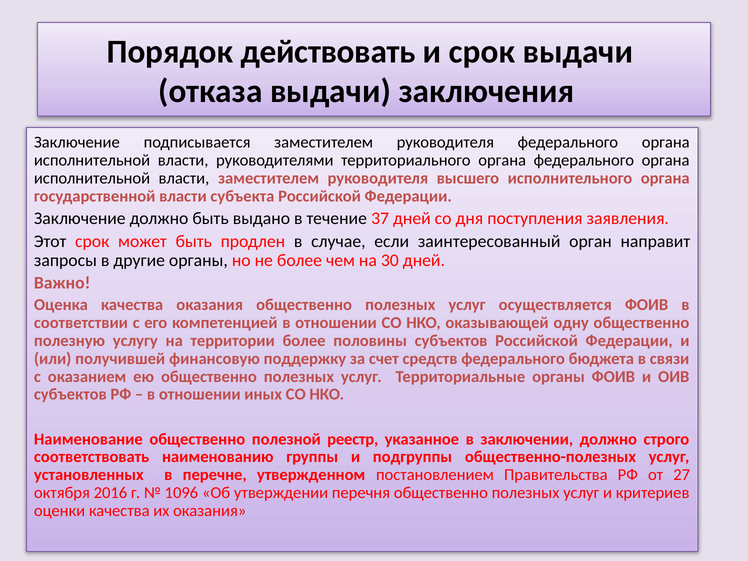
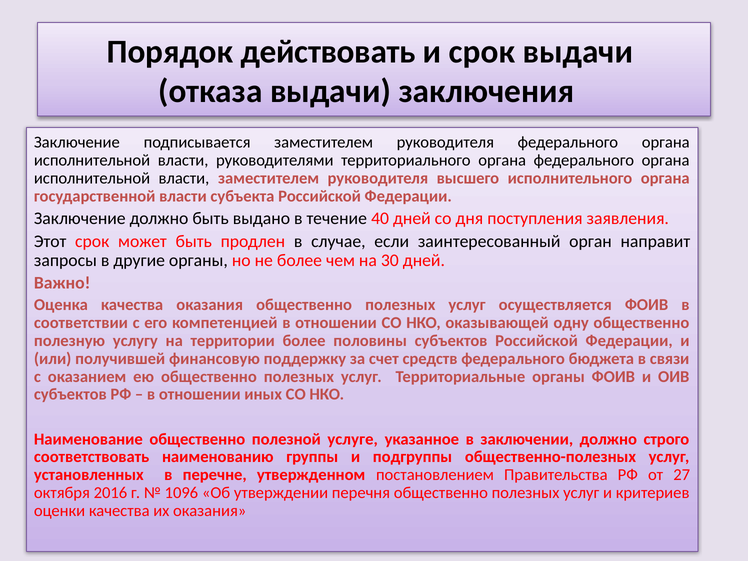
37: 37 -> 40
реестр: реестр -> услуге
